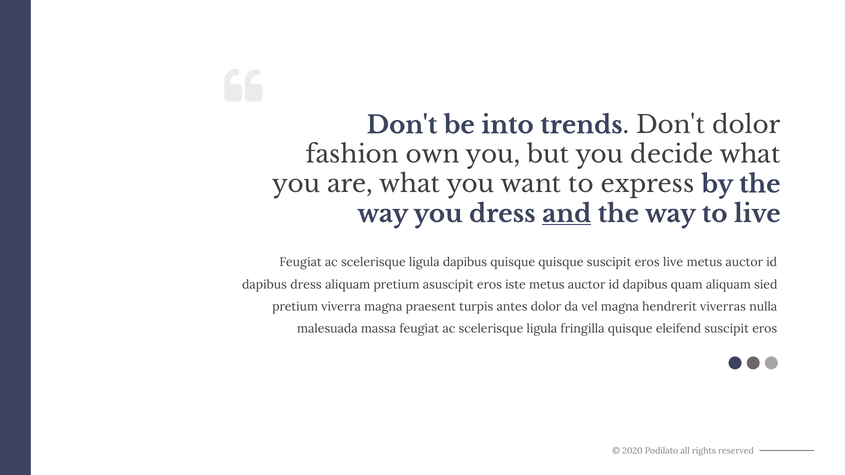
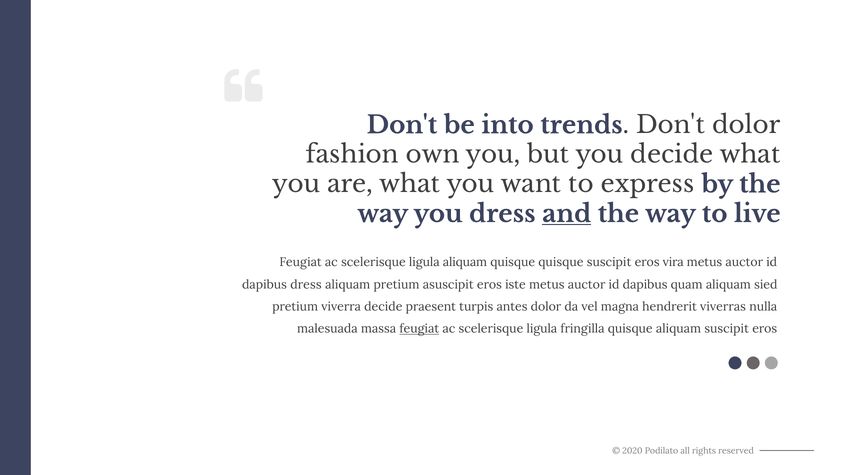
ligula dapibus: dapibus -> aliquam
eros live: live -> vira
viverra magna: magna -> decide
feugiat at (419, 329) underline: none -> present
quisque eleifend: eleifend -> aliquam
